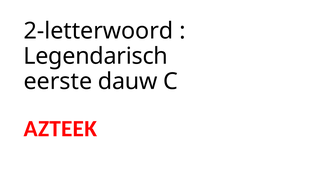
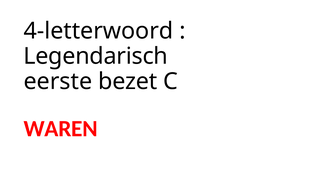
2-letterwoord: 2-letterwoord -> 4-letterwoord
dauw: dauw -> bezet
AZTEEK: AZTEEK -> WAREN
